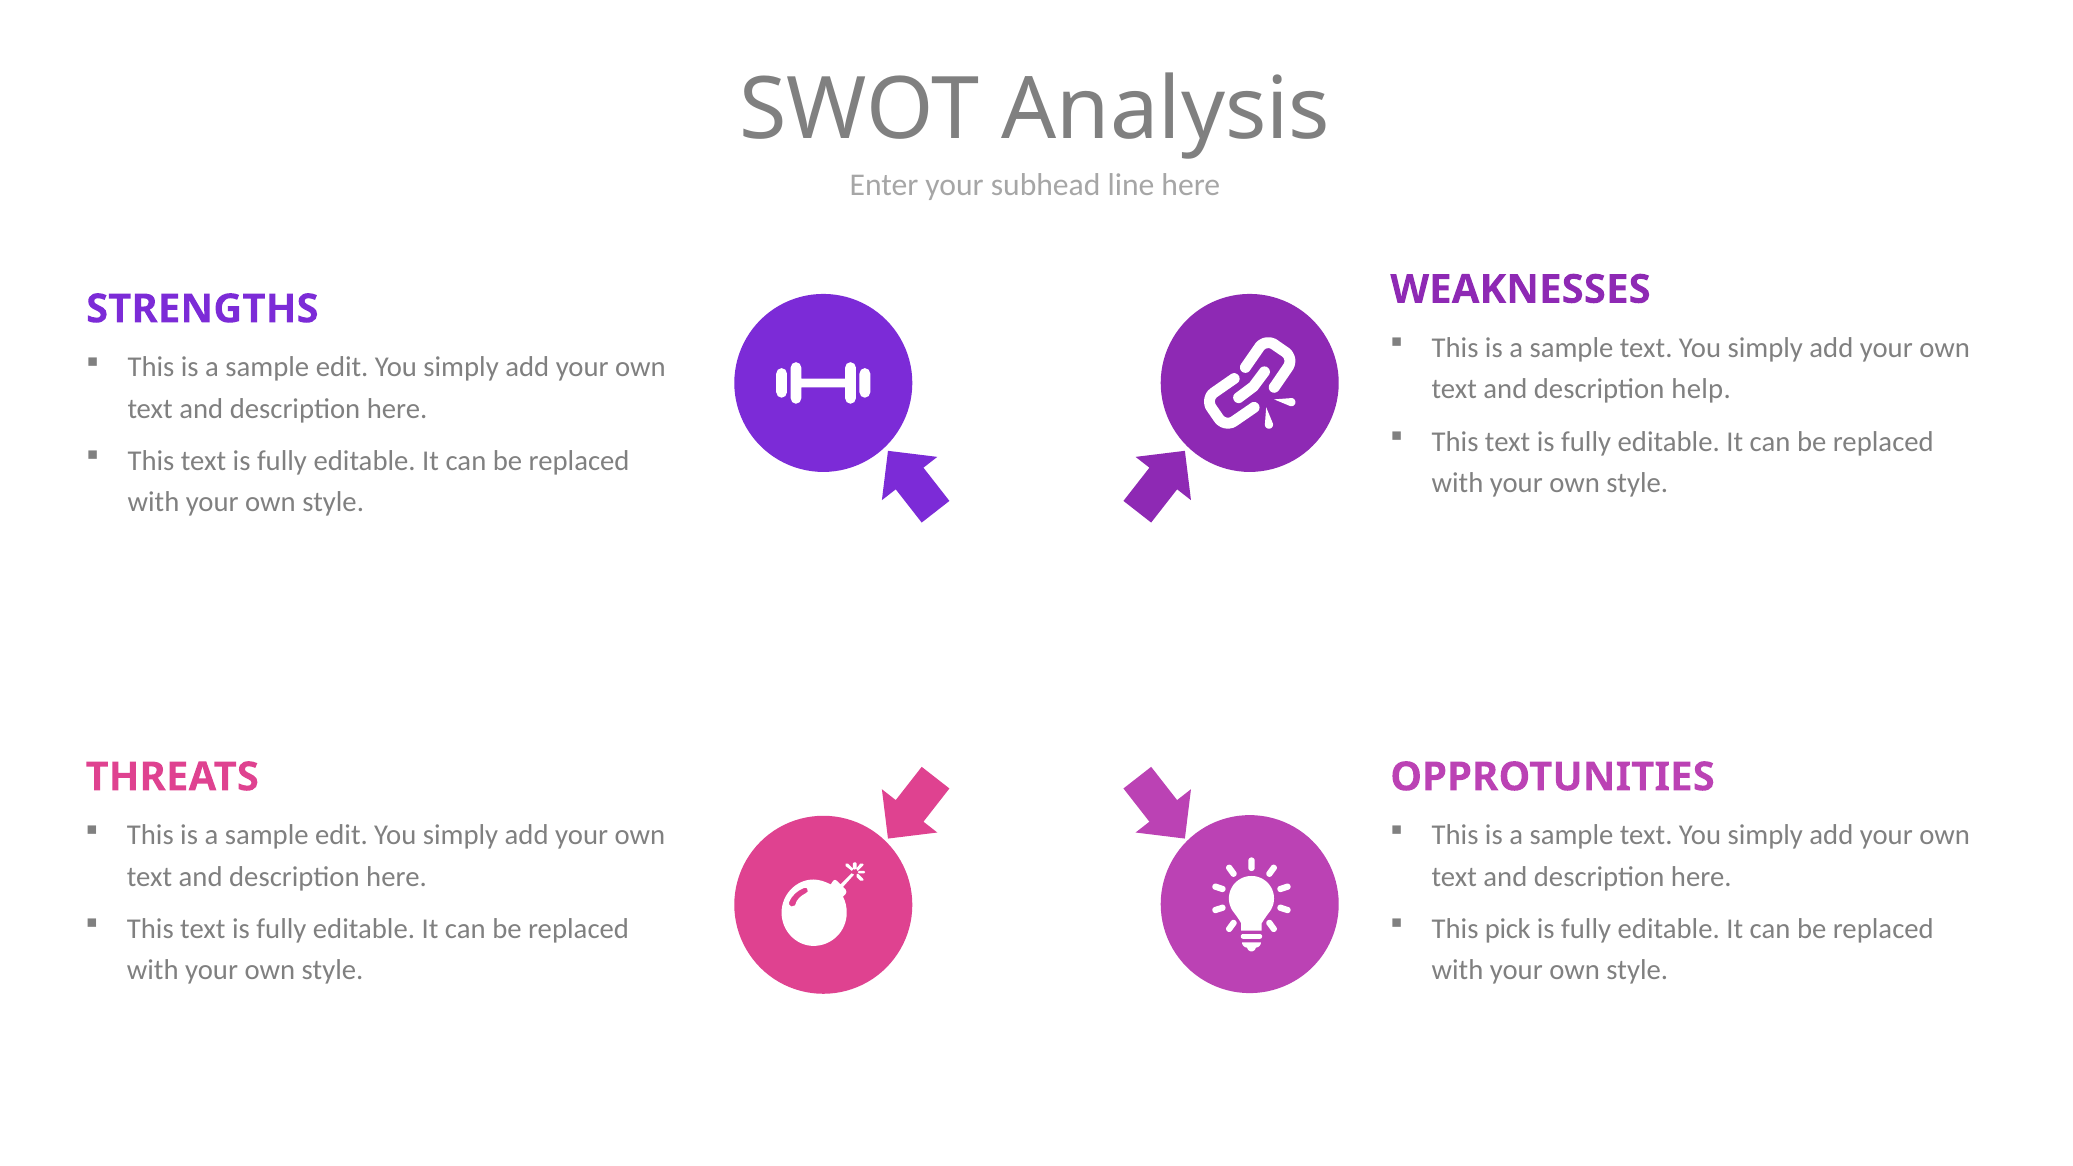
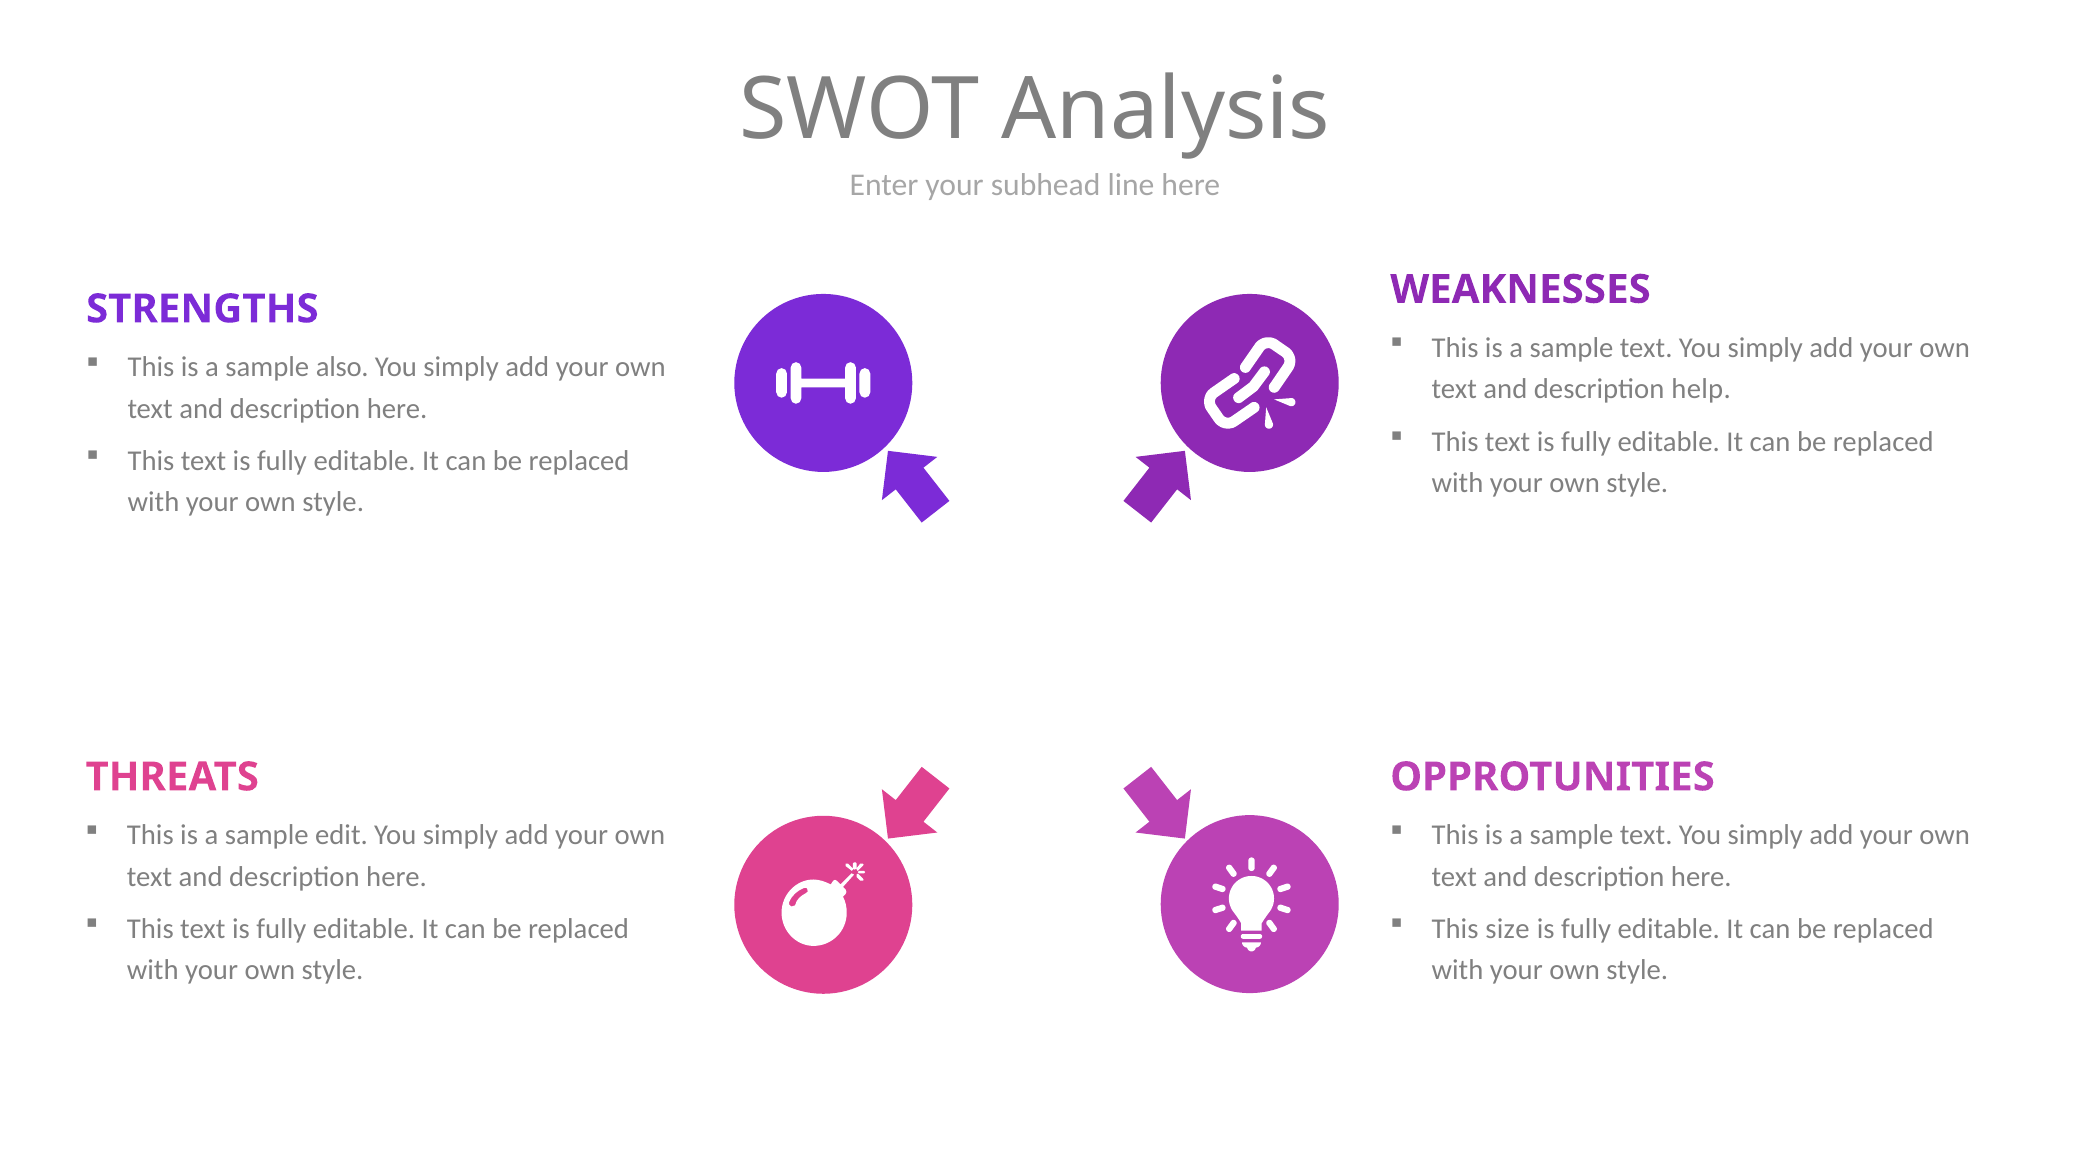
edit at (342, 367): edit -> also
pick: pick -> size
